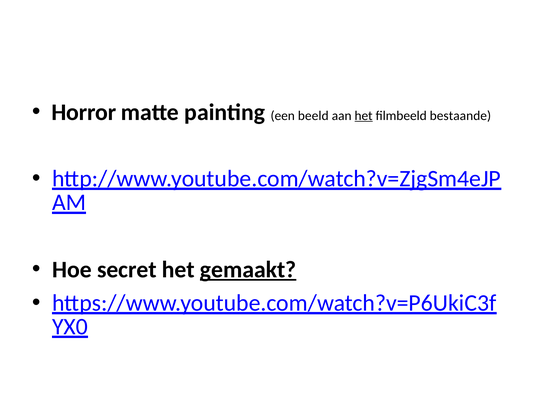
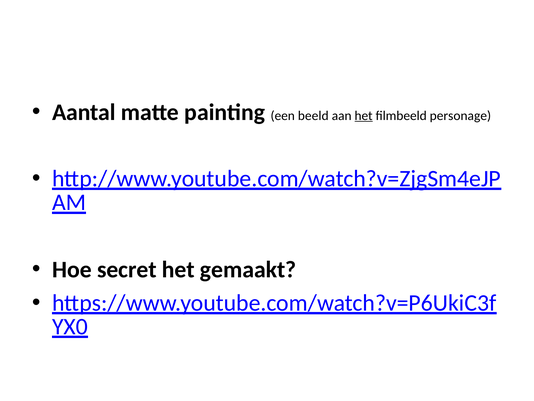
Horror: Horror -> Aantal
bestaande: bestaande -> personage
gemaakt underline: present -> none
